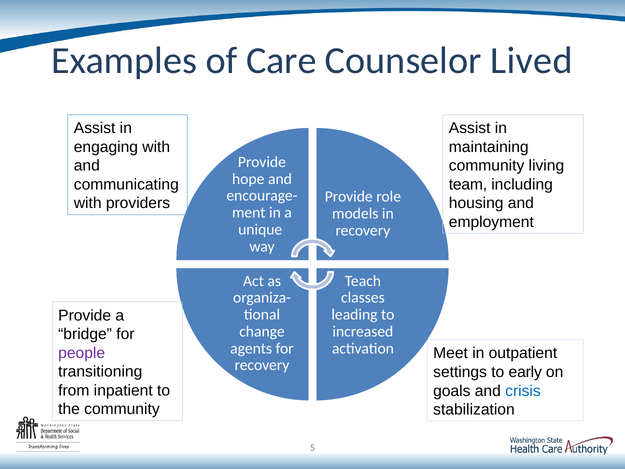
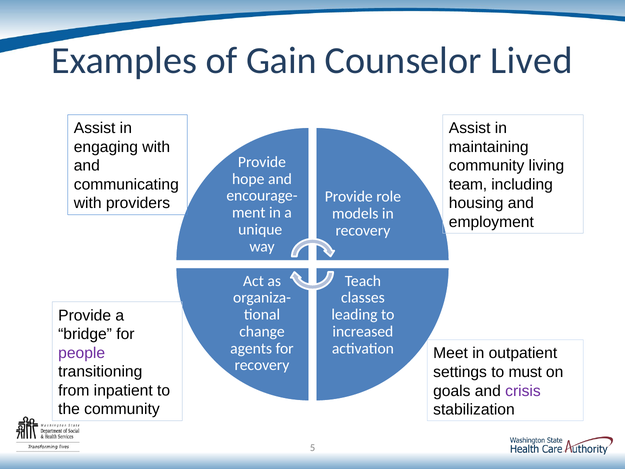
Care: Care -> Gain
early: early -> must
crisis colour: blue -> purple
